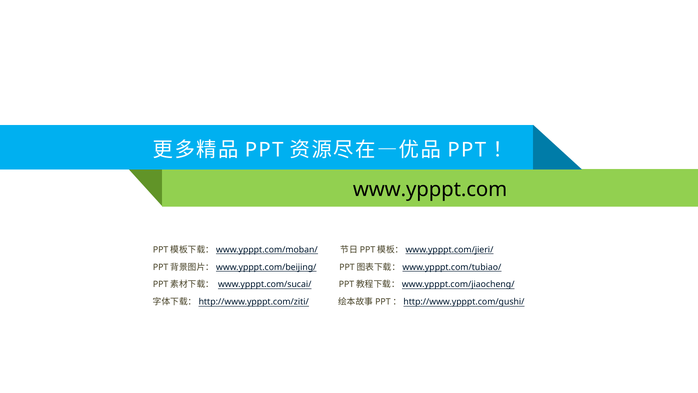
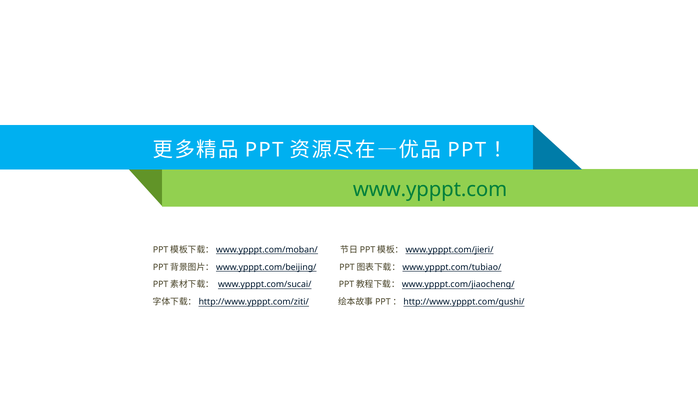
www.ypppt.com colour: black -> green
